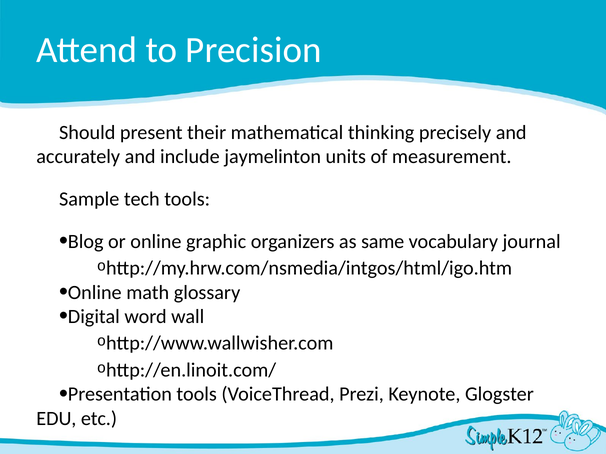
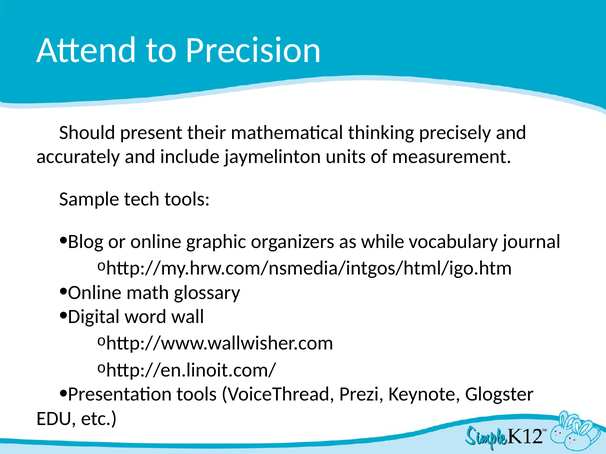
same: same -> while
